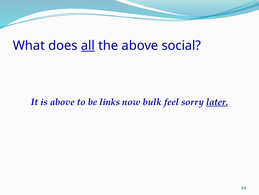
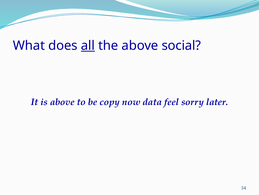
links: links -> copy
bulk: bulk -> data
later underline: present -> none
